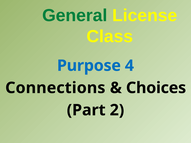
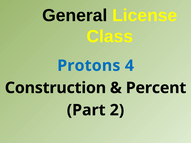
General colour: green -> black
Purpose: Purpose -> Protons
Connections: Connections -> Construction
Choices: Choices -> Percent
